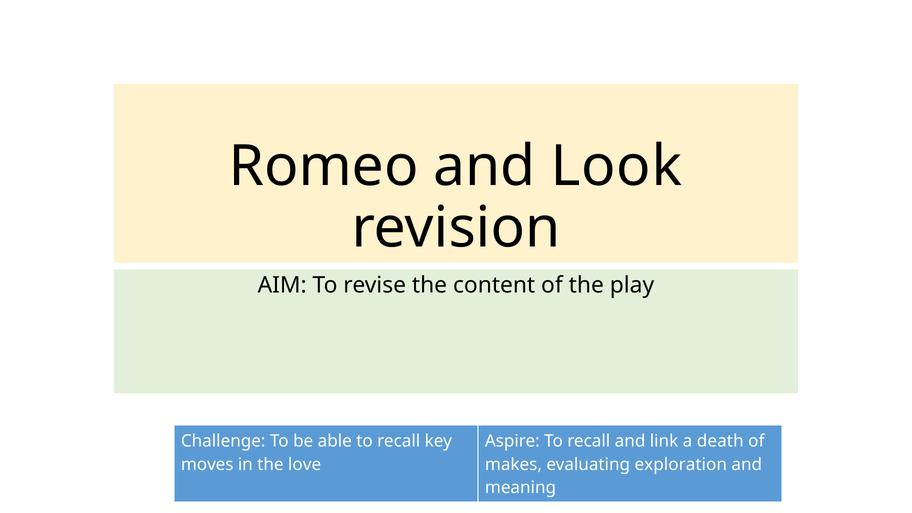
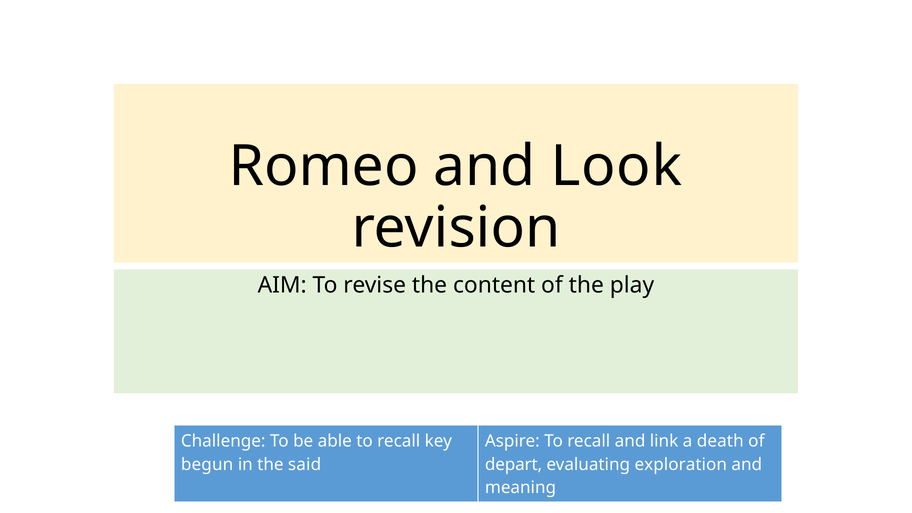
moves: moves -> begun
love: love -> said
makes: makes -> depart
